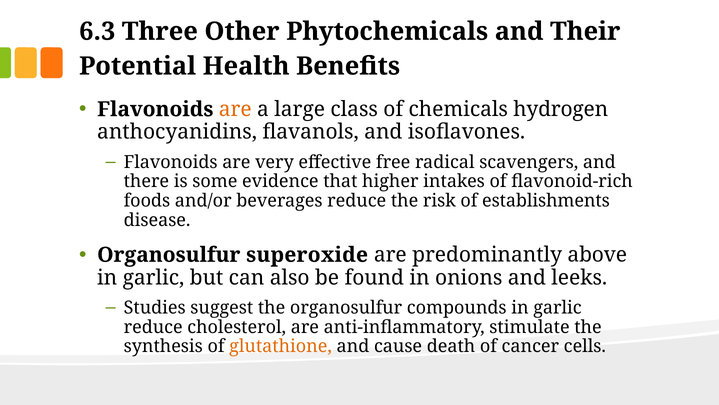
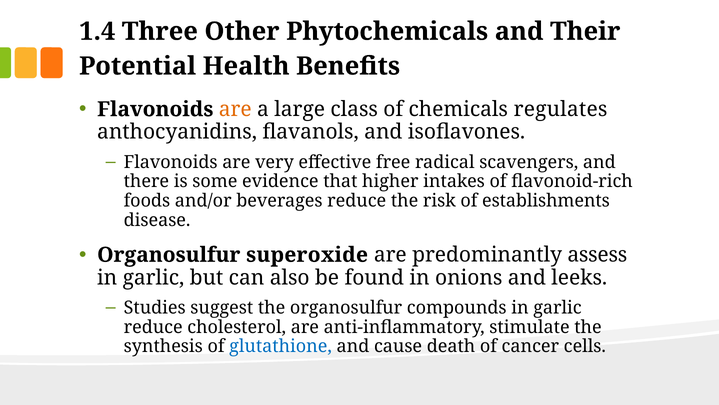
6.3: 6.3 -> 1.4
hydrogen: hydrogen -> regulates
above: above -> assess
glutathione colour: orange -> blue
